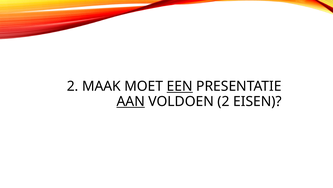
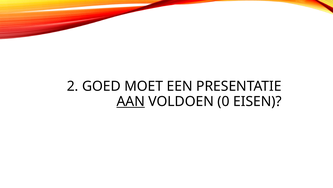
MAAK: MAAK -> GOED
EEN underline: present -> none
VOLDOEN 2: 2 -> 0
